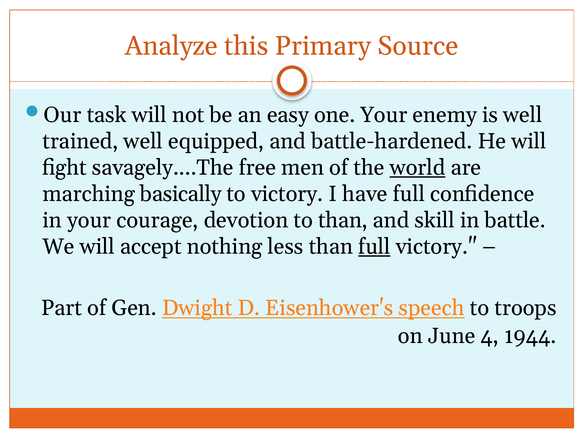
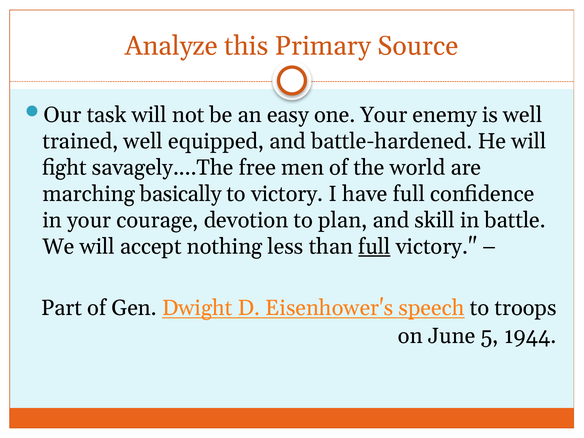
world underline: present -> none
to than: than -> plan
4: 4 -> 5
